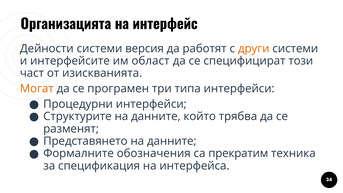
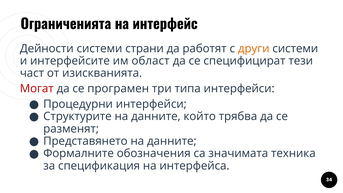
Организацията: Организацията -> Ограниченията
версия: версия -> страни
този: този -> тези
Могат colour: orange -> red
прекратим: прекратим -> значимата
